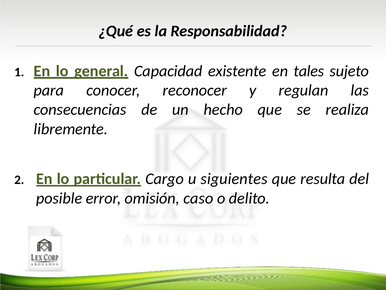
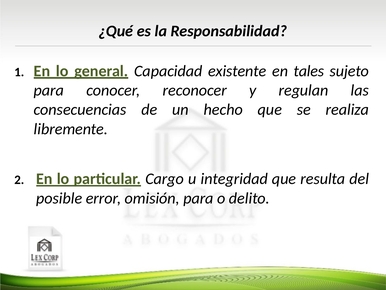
siguientes: siguientes -> integridad
omisión caso: caso -> para
